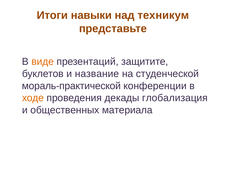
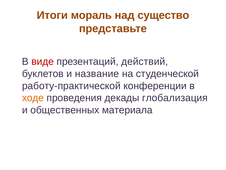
навыки: навыки -> мораль
техникум: техникум -> существо
виде colour: orange -> red
защитите: защитите -> действий
мораль-практической: мораль-практической -> работу-практической
